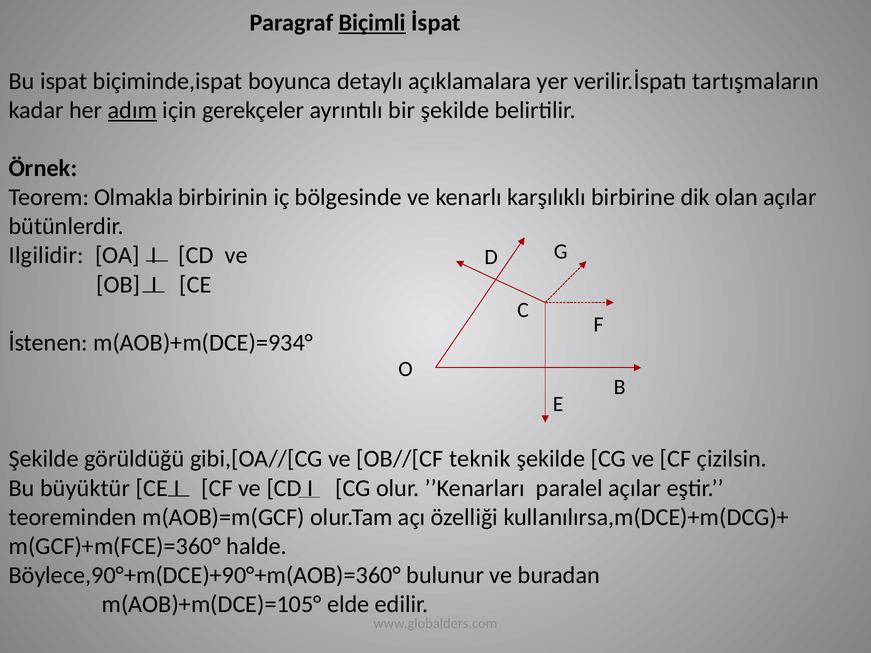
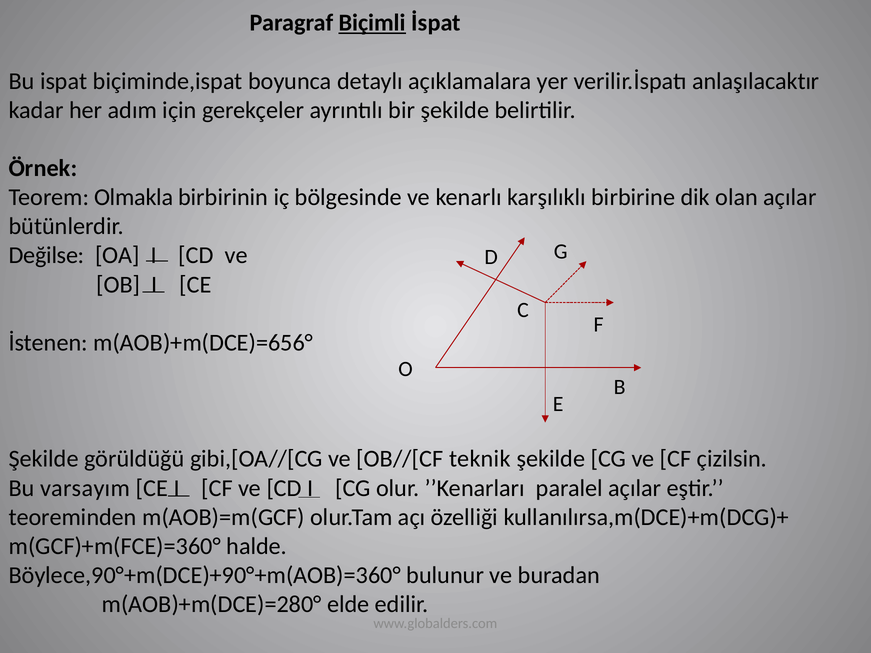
tartışmaların: tartışmaların -> anlaşılacaktır
adım underline: present -> none
Ilgilidir: Ilgilidir -> Değilse
m(AOB)+m(DCE)=934°: m(AOB)+m(DCE)=934° -> m(AOB)+m(DCE)=656°
büyüktür: büyüktür -> varsayım
m(AOB)+m(DCE)=105°: m(AOB)+m(DCE)=105° -> m(AOB)+m(DCE)=280°
